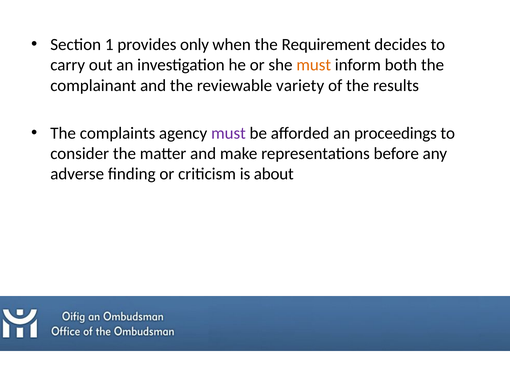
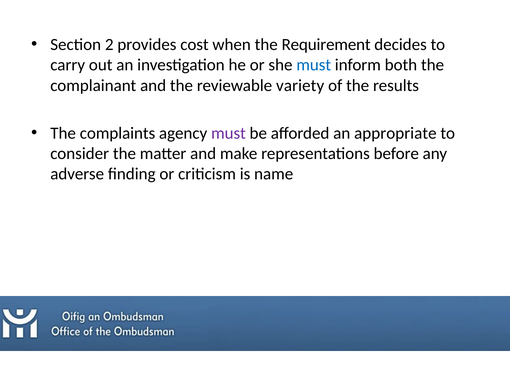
1: 1 -> 2
only: only -> cost
must at (314, 65) colour: orange -> blue
proceedings: proceedings -> appropriate
about: about -> name
